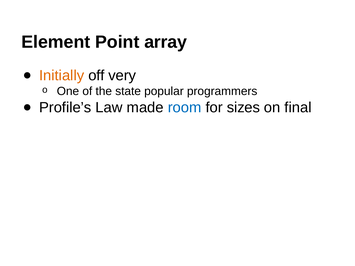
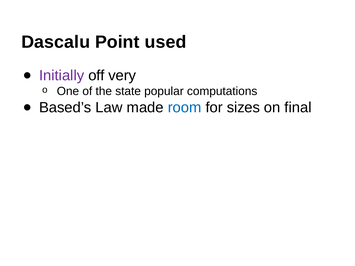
Element: Element -> Dascalu
array: array -> used
Initially colour: orange -> purple
programmers: programmers -> computations
Profile’s: Profile’s -> Based’s
